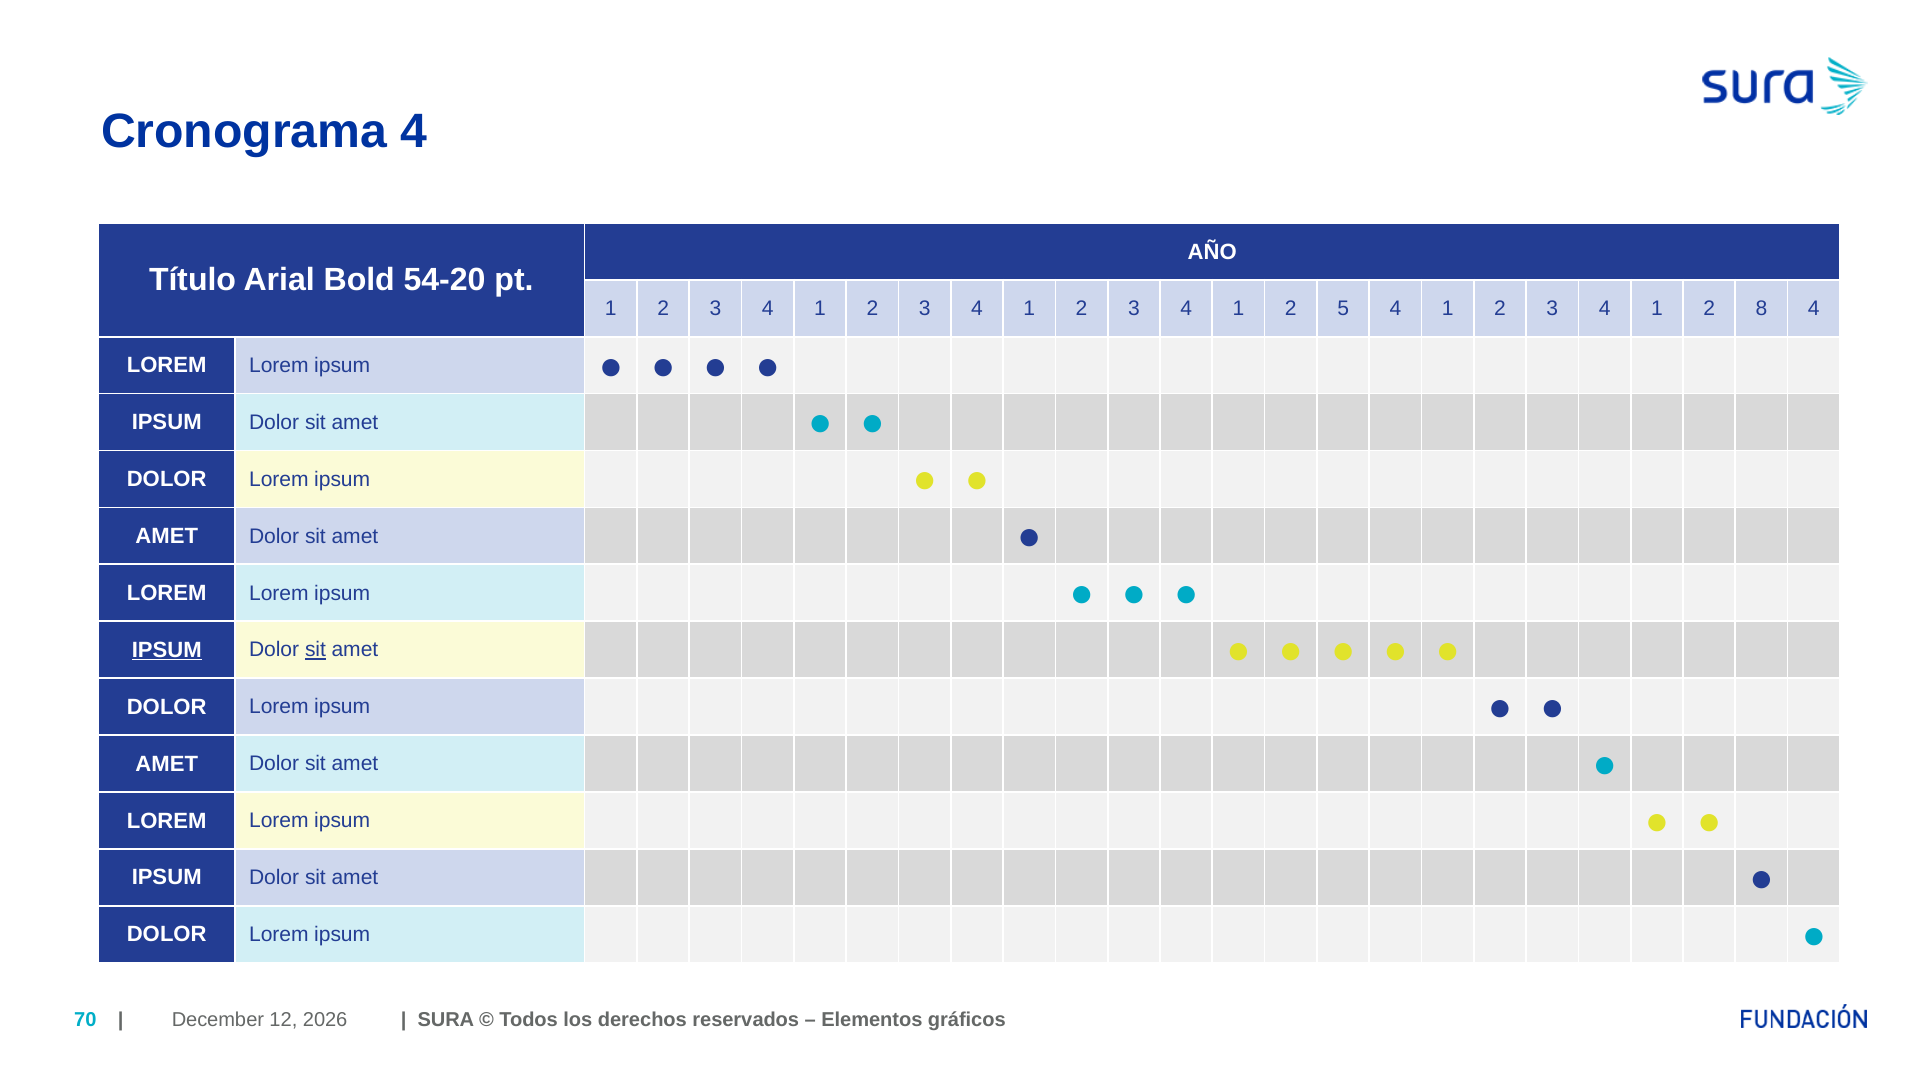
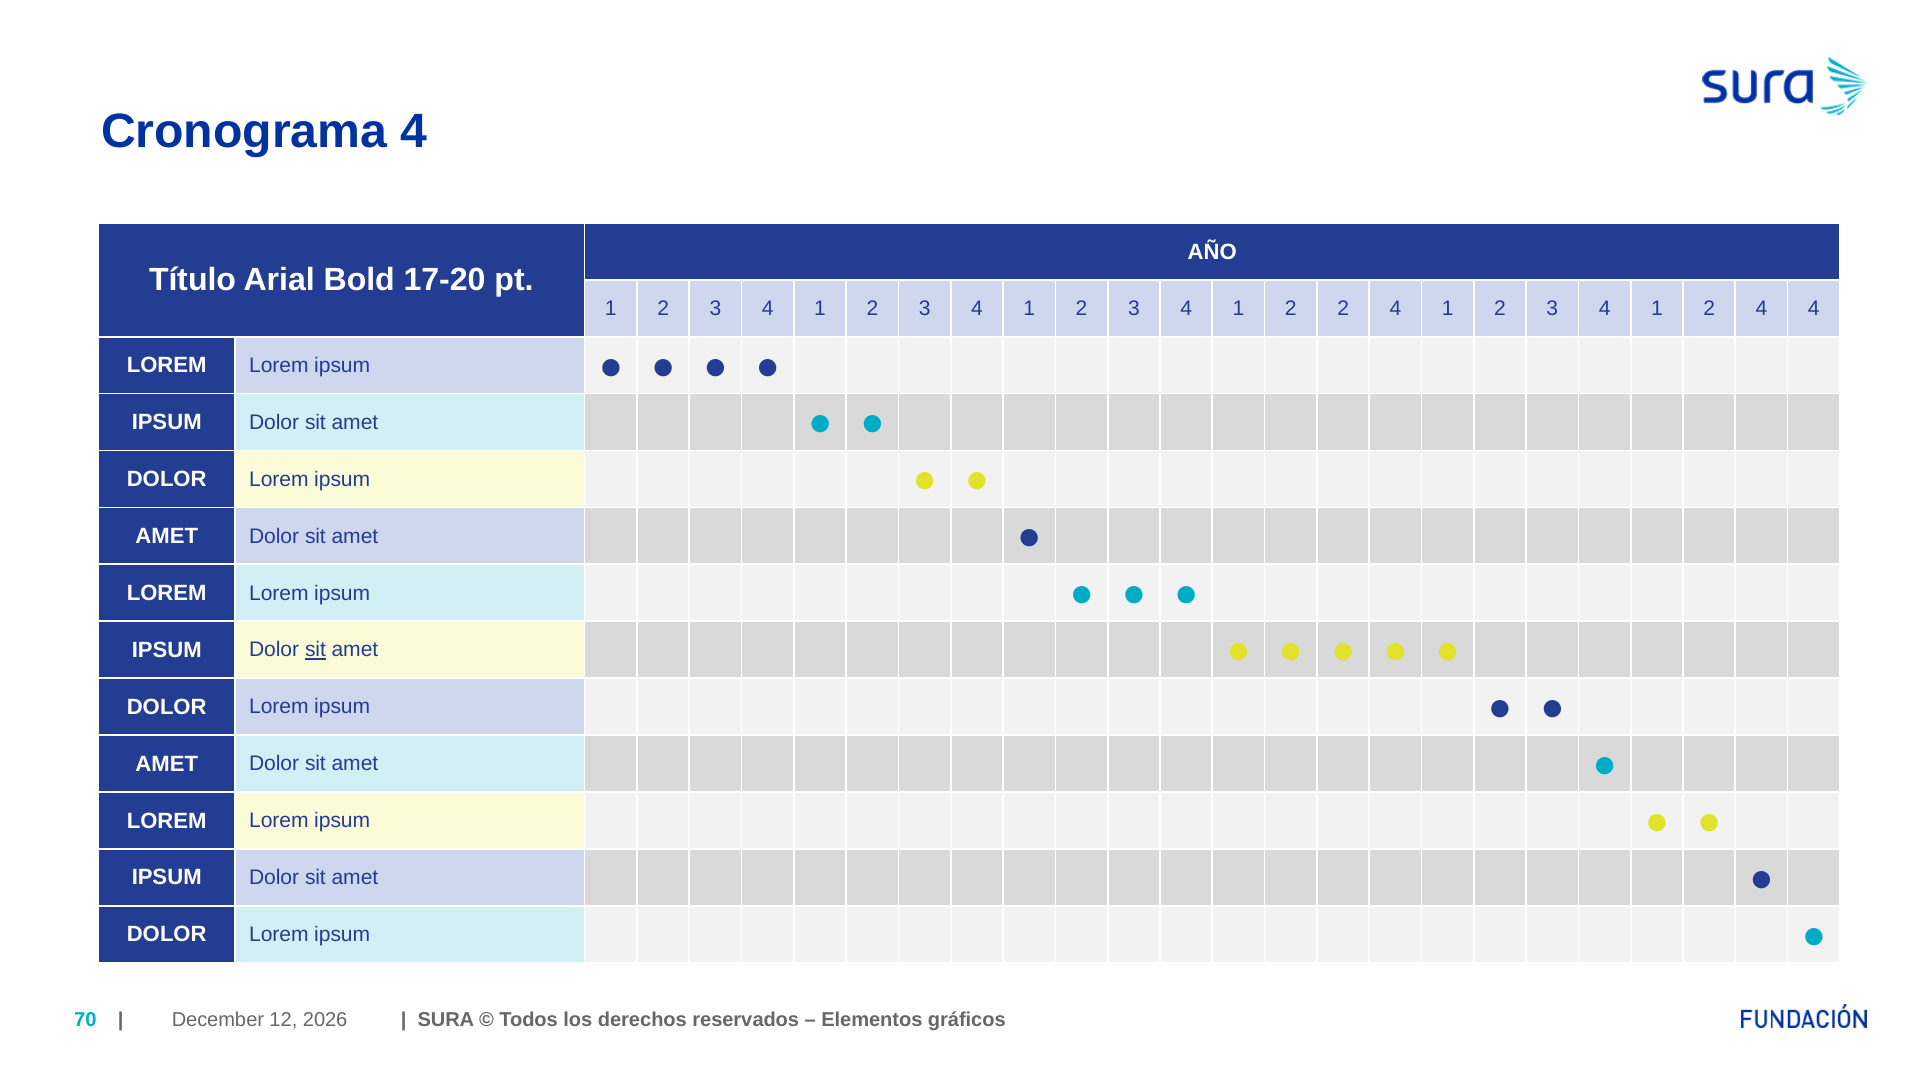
54-20: 54-20 -> 17-20
2 5: 5 -> 2
1 2 8: 8 -> 4
IPSUM at (167, 650) underline: present -> none
